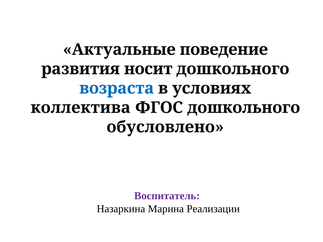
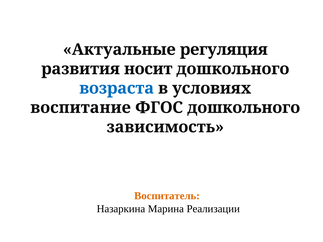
поведение: поведение -> регуляция
коллектива: коллектива -> воспитание
обусловлено: обусловлено -> зависимость
Воспитатель colour: purple -> orange
